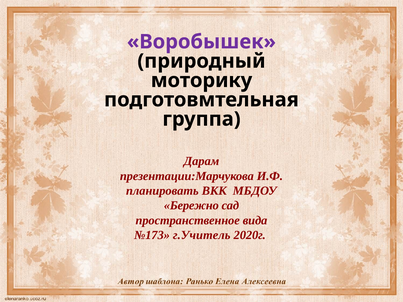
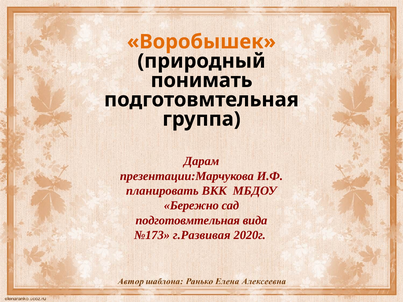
Воробышек colour: purple -> orange
моторику: моторику -> понимать
пространственное at (188, 220): пространственное -> подготовмтельная
г.Учитель: г.Учитель -> г.Развивая
